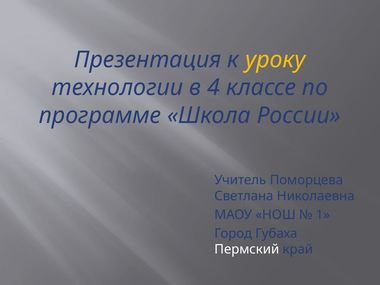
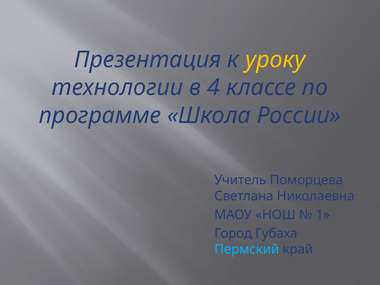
Пермский colour: white -> light blue
